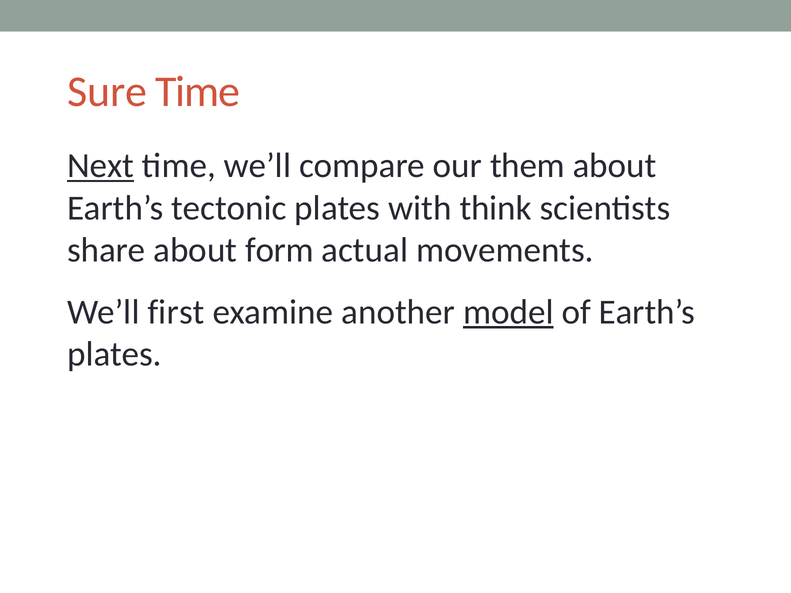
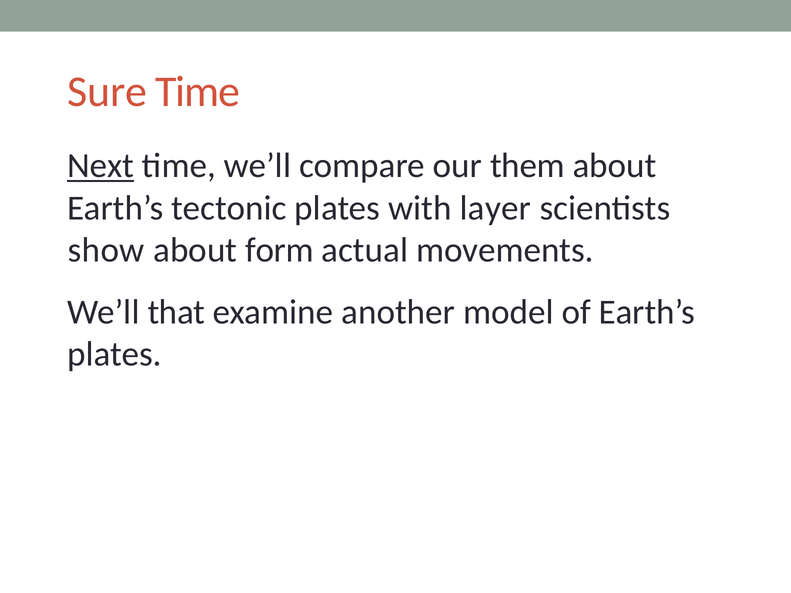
think: think -> layer
share: share -> show
first: first -> that
model underline: present -> none
